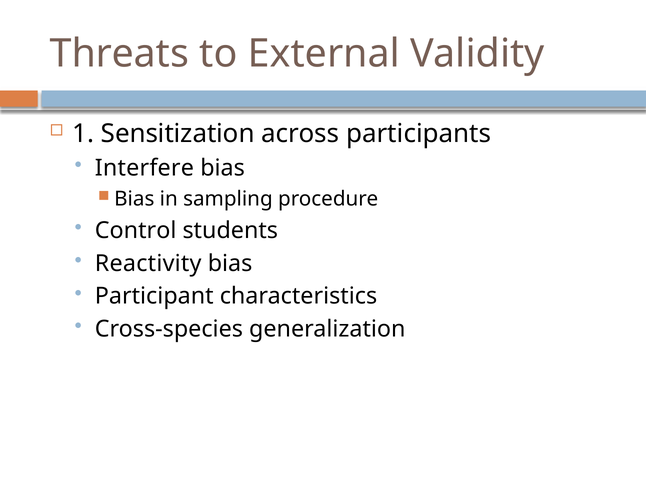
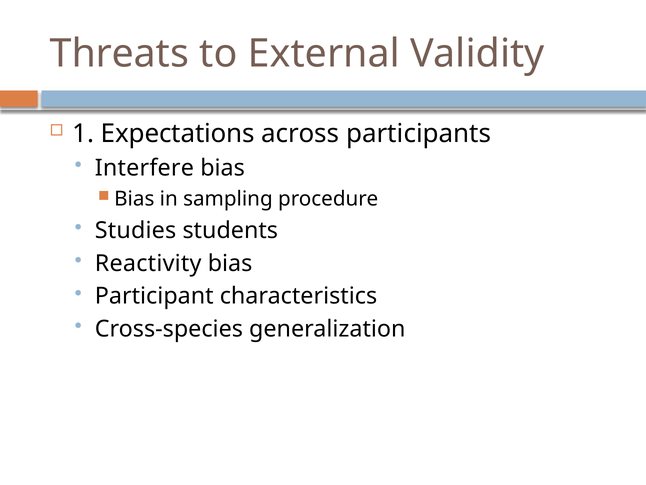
Sensitization: Sensitization -> Expectations
Control: Control -> Studies
